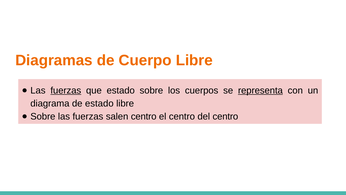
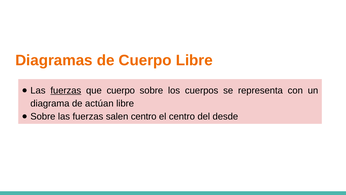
que estado: estado -> cuerpo
representa underline: present -> none
de estado: estado -> actúan
del centro: centro -> desde
